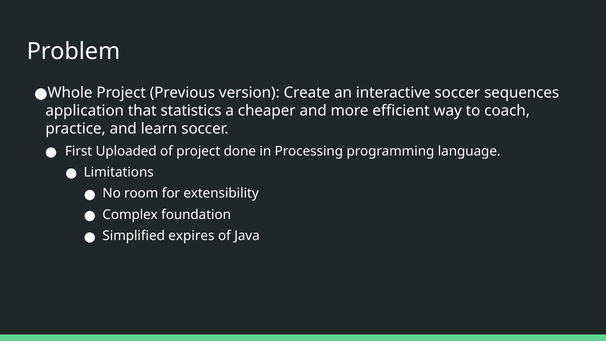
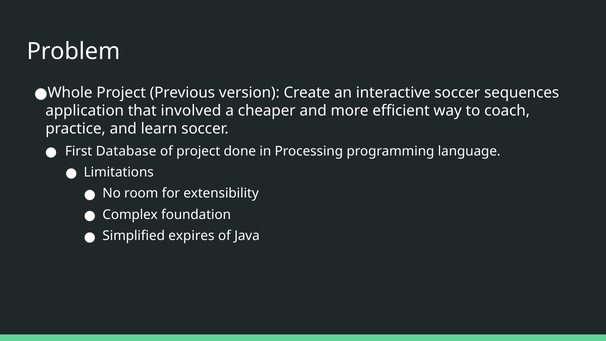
statistics: statistics -> involved
Uploaded: Uploaded -> Database
